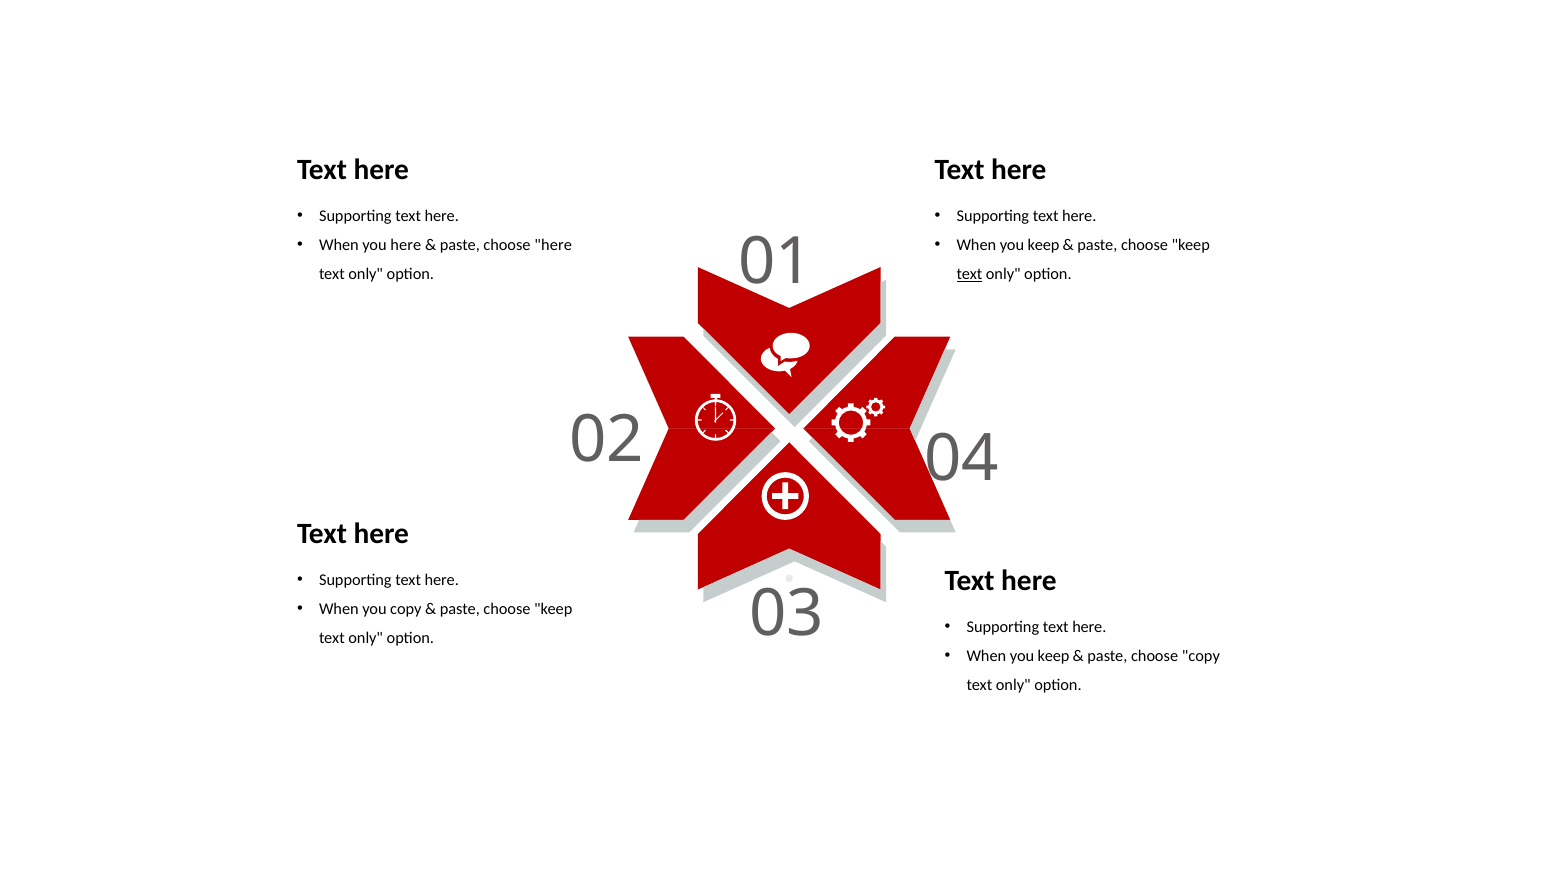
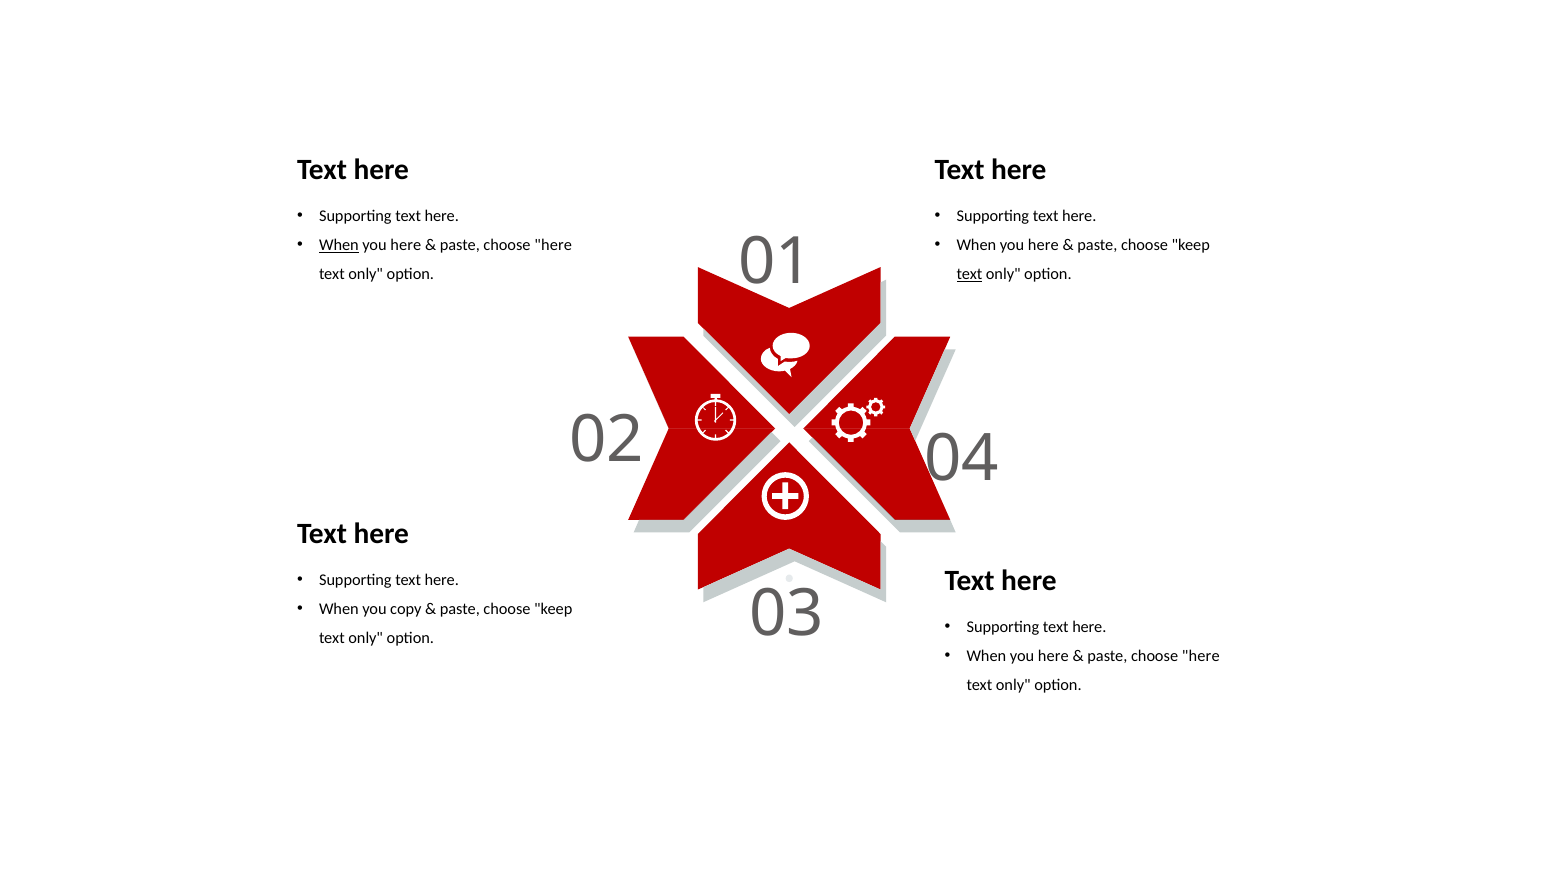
When at (339, 245) underline: none -> present
keep at (1043, 245): keep -> here
keep at (1054, 656): keep -> here
copy at (1201, 656): copy -> here
